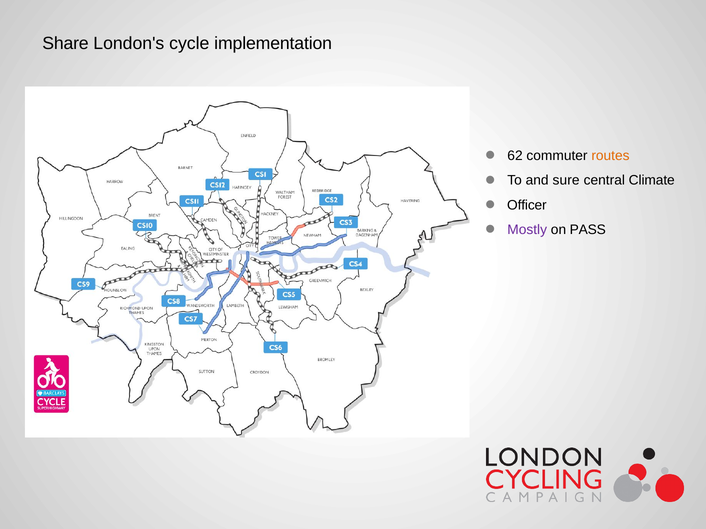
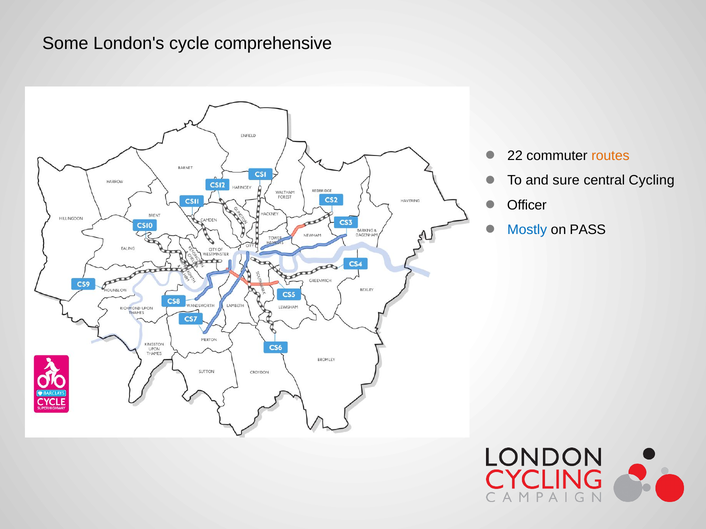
Share: Share -> Some
implementation: implementation -> comprehensive
62: 62 -> 22
Climate: Climate -> Cycling
Mostly colour: purple -> blue
